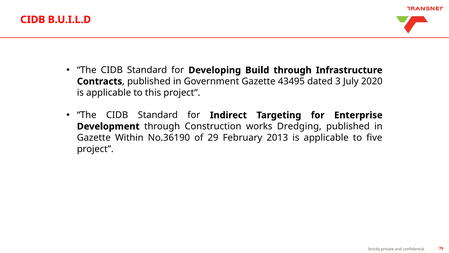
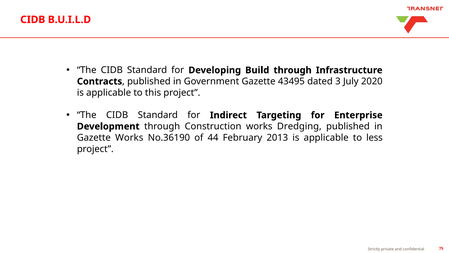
Gazette Within: Within -> Works
29: 29 -> 44
five: five -> less
